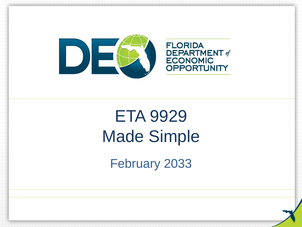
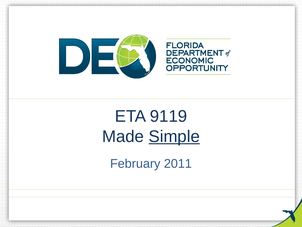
9929: 9929 -> 9119
Simple underline: none -> present
2033: 2033 -> 2011
